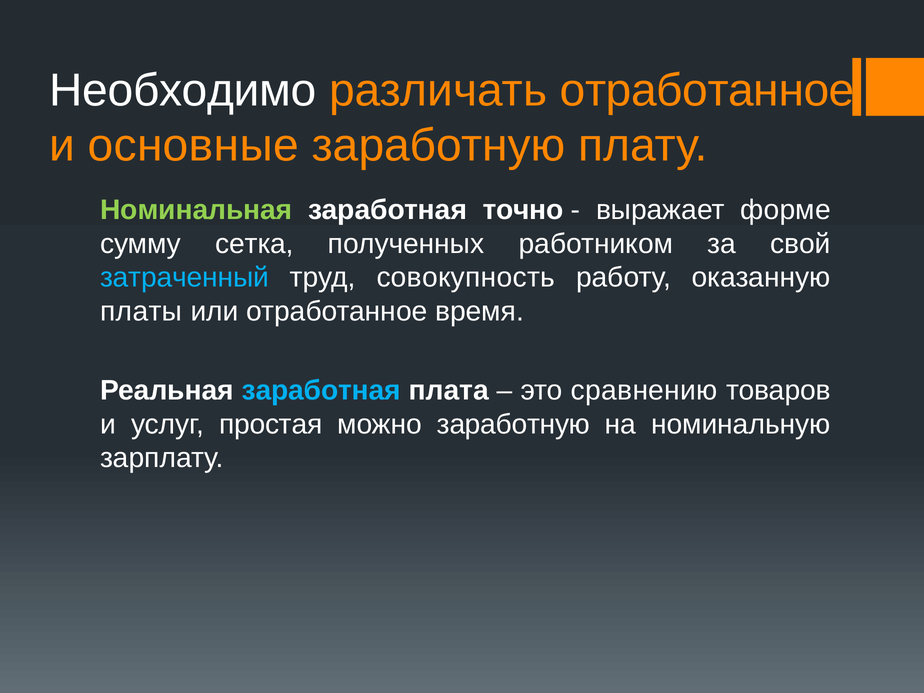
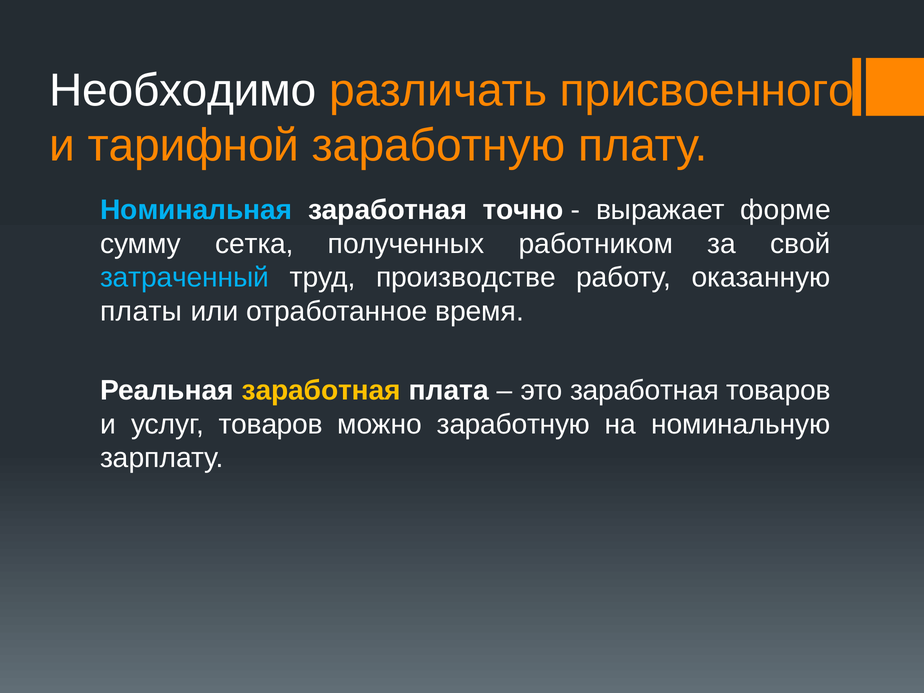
различать отработанное: отработанное -> присвоенного
основные: основные -> тарифной
Номинальная colour: light green -> light blue
совокупность: совокупность -> производстве
заработная at (321, 390) colour: light blue -> yellow
это сравнению: сравнению -> заработная
услуг простая: простая -> товаров
